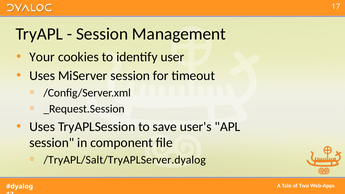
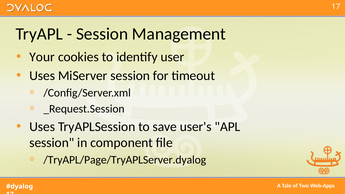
/TryAPL/Salt/TryAPLServer.dyalog: /TryAPL/Salt/TryAPLServer.dyalog -> /TryAPL/Page/TryAPLServer.dyalog
